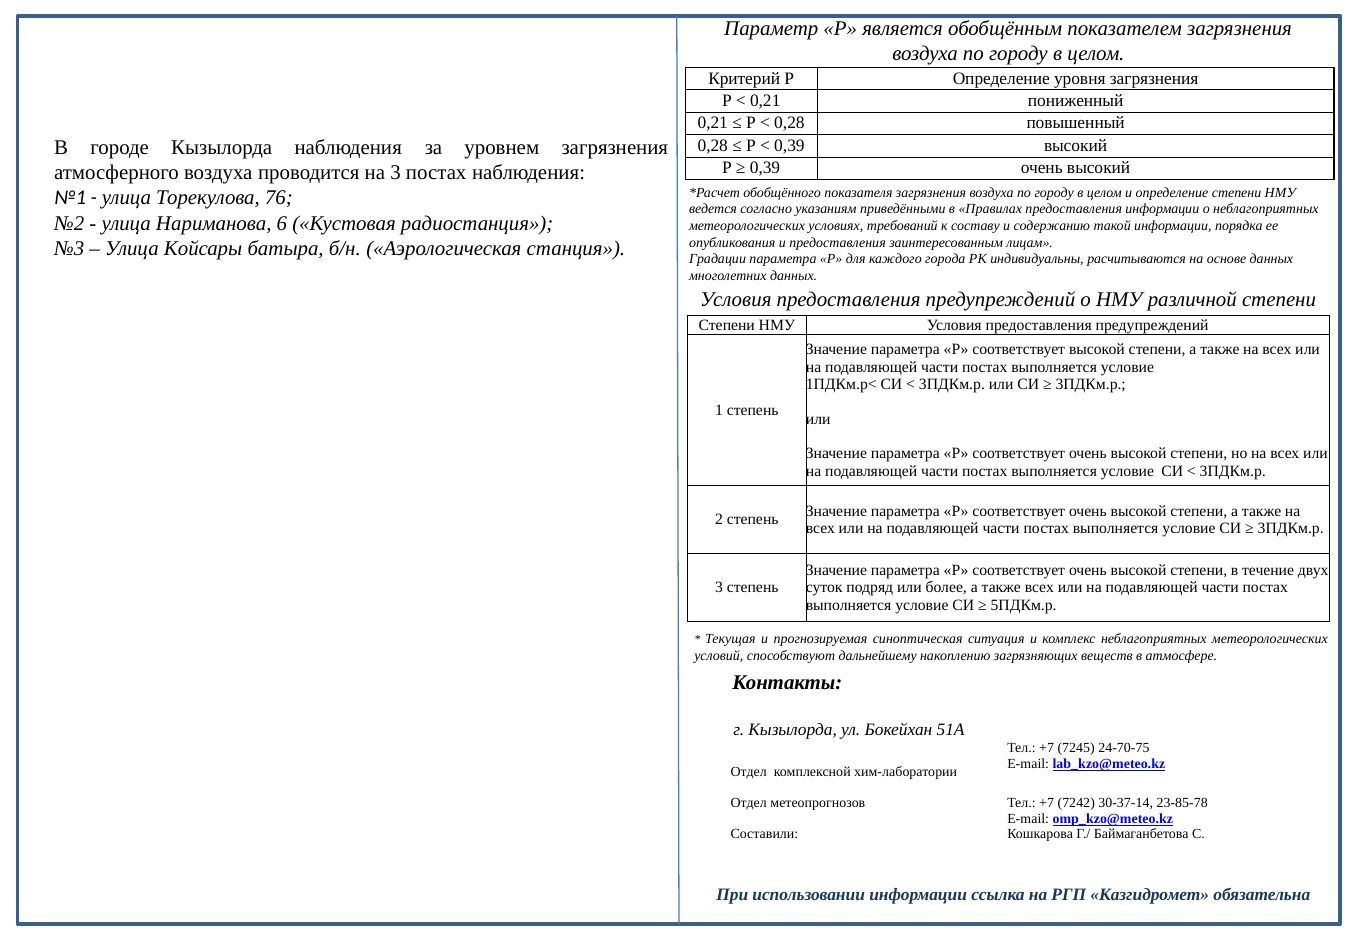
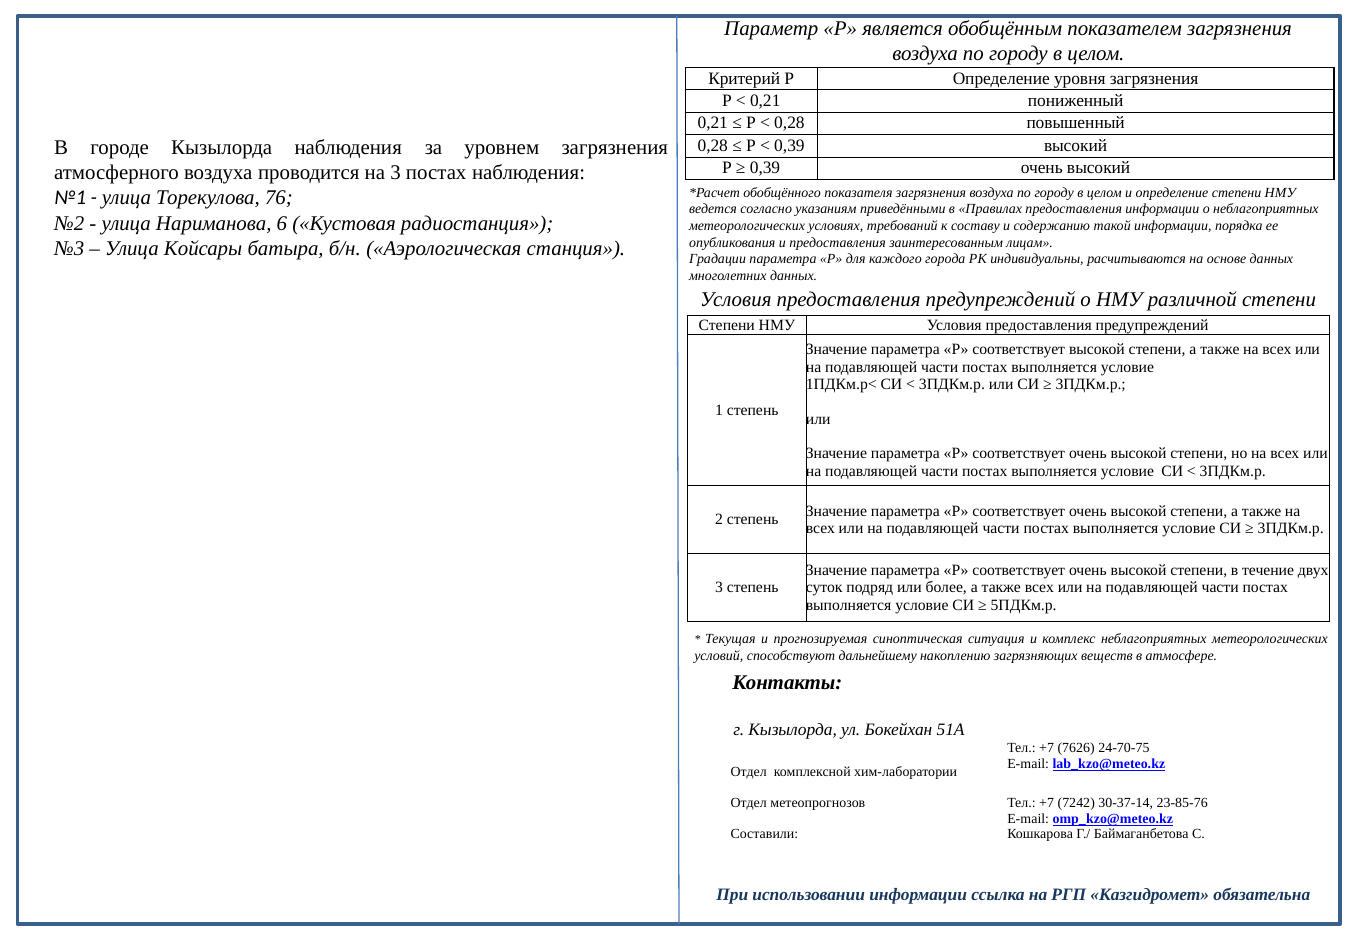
7245: 7245 -> 7626
23-85-78: 23-85-78 -> 23-85-76
